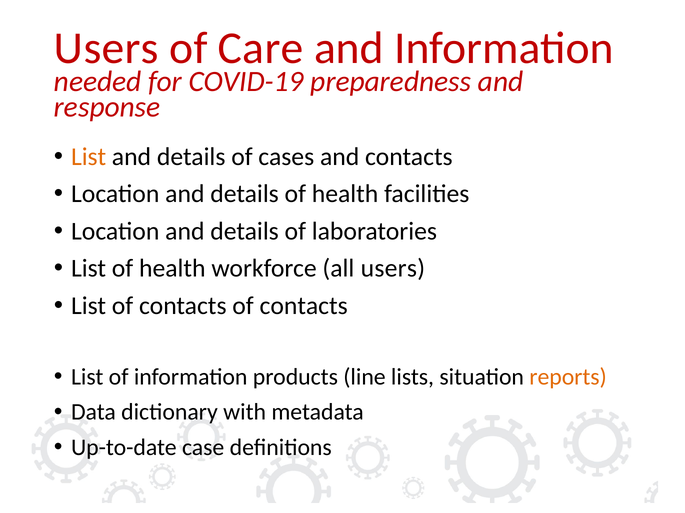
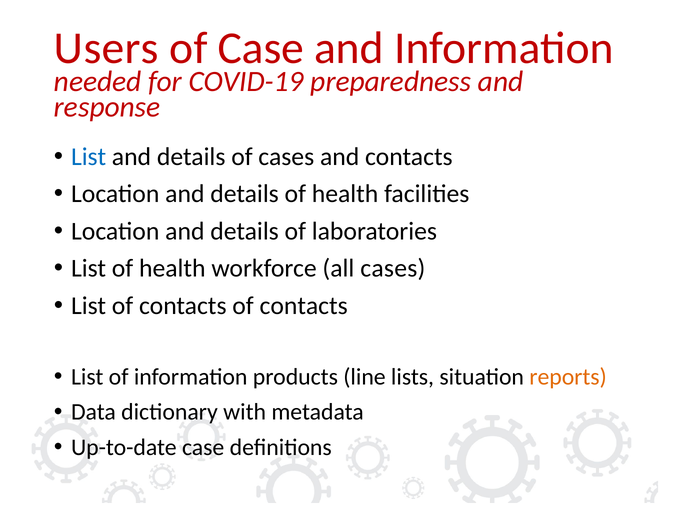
of Care: Care -> Case
List at (89, 157) colour: orange -> blue
all users: users -> cases
